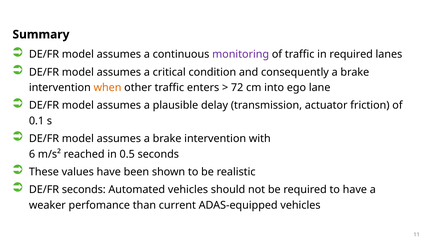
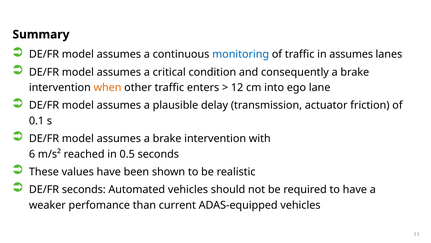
monitoring colour: purple -> blue
in required: required -> assumes
72: 72 -> 12
